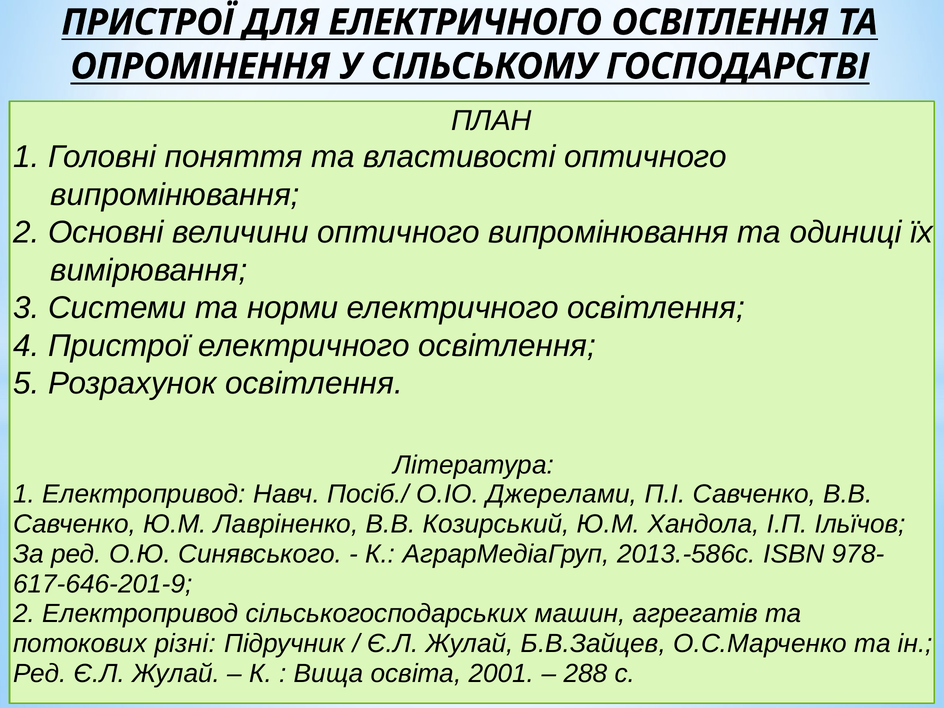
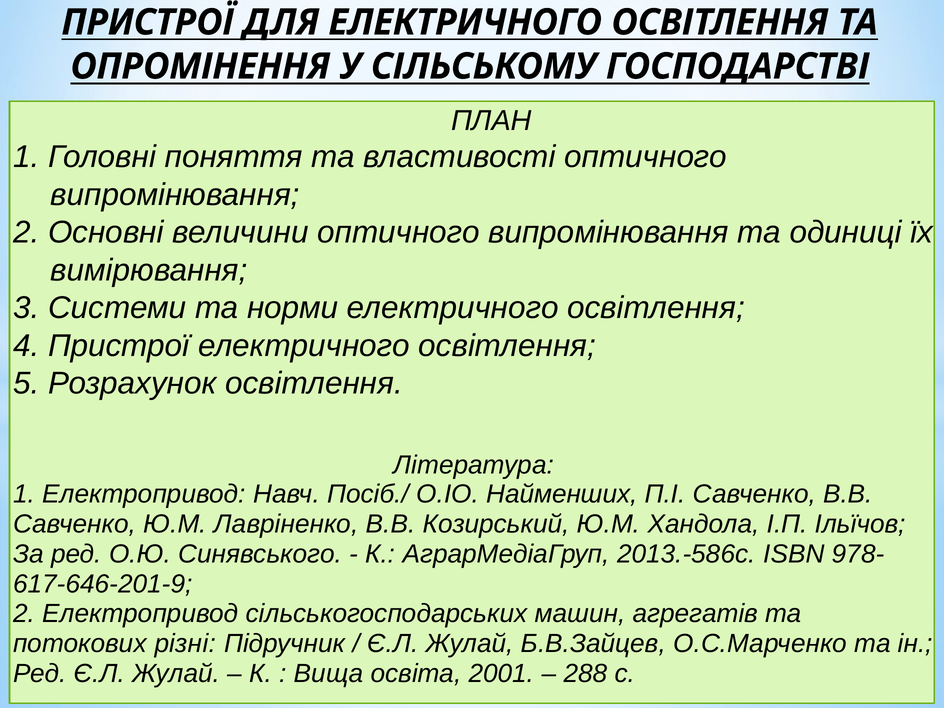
Джерелами: Джерелами -> Найменших
